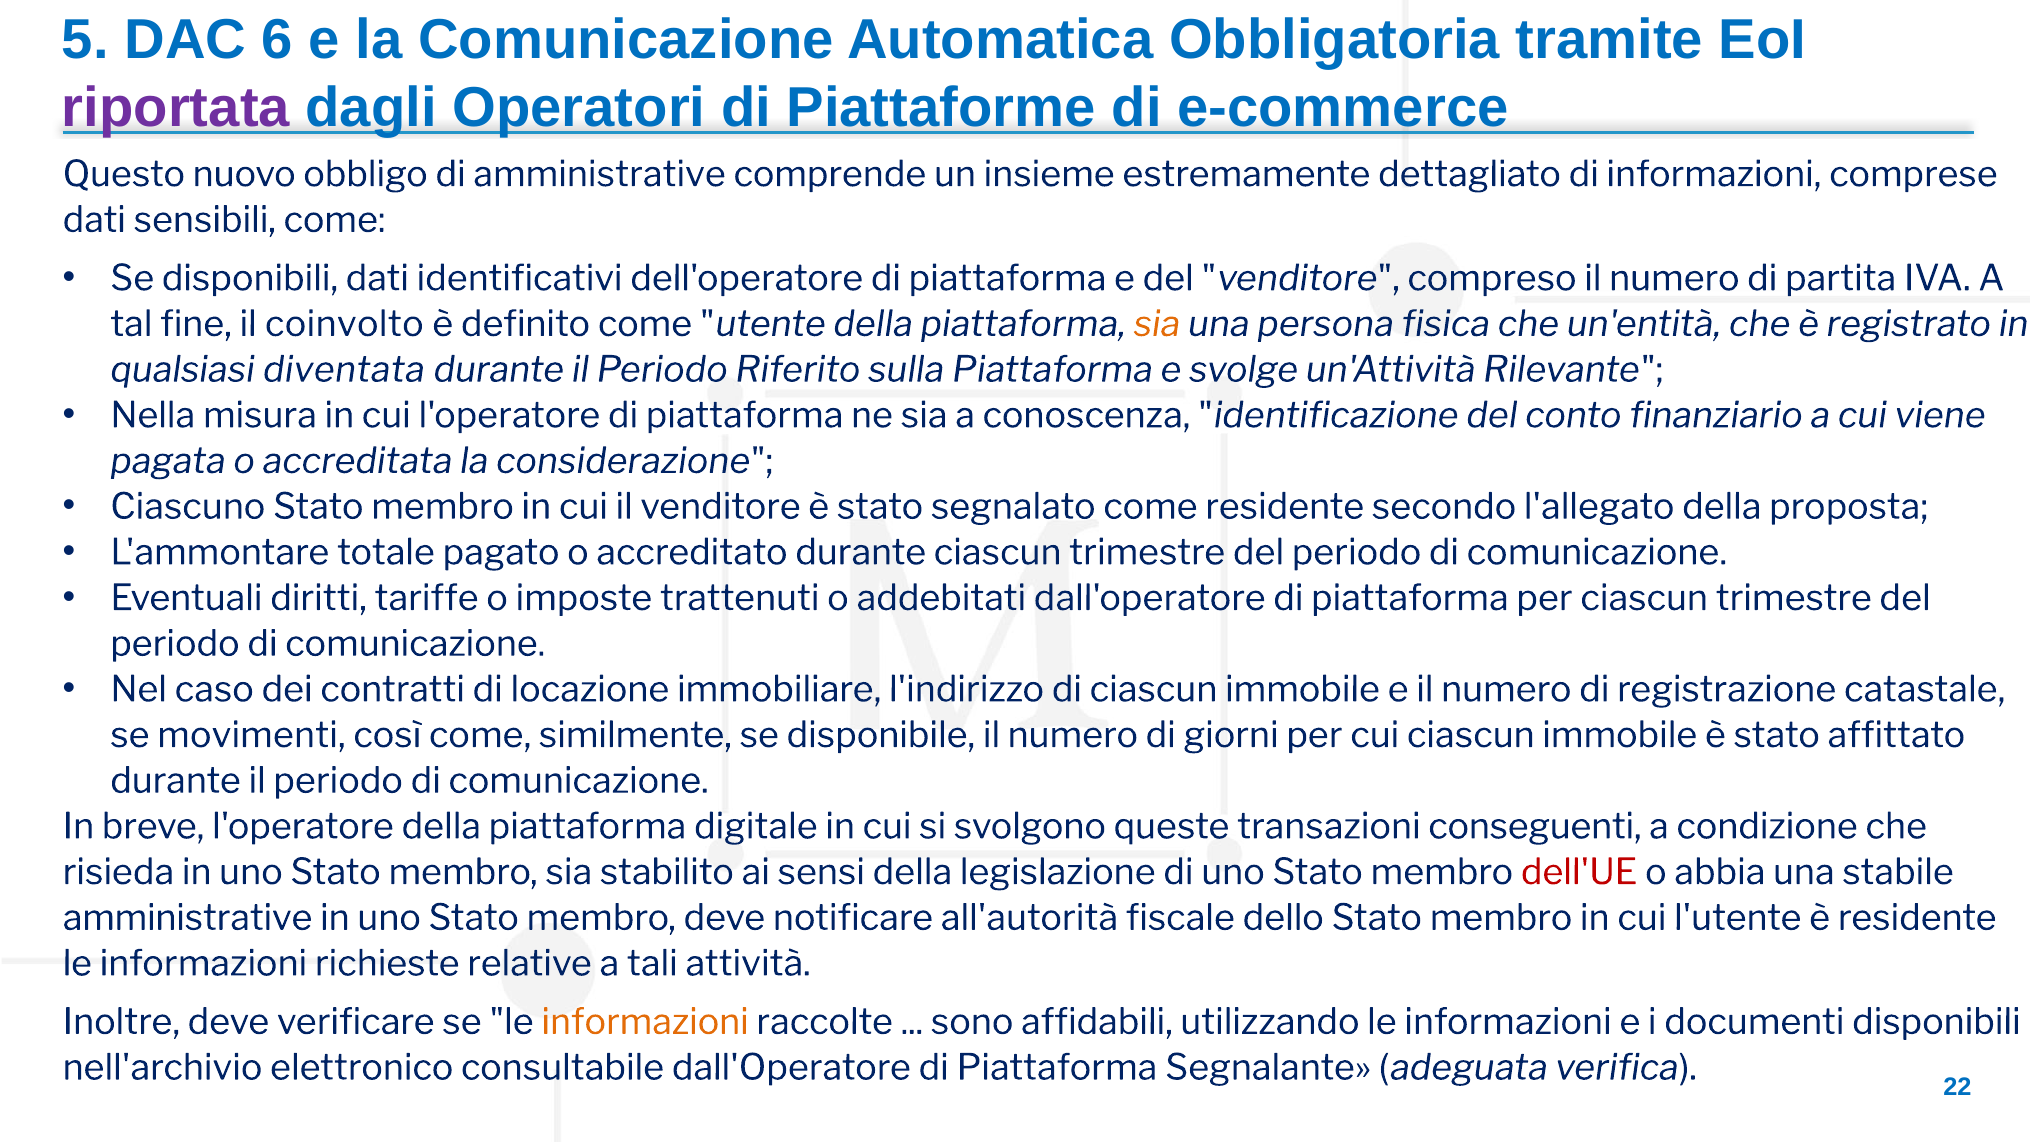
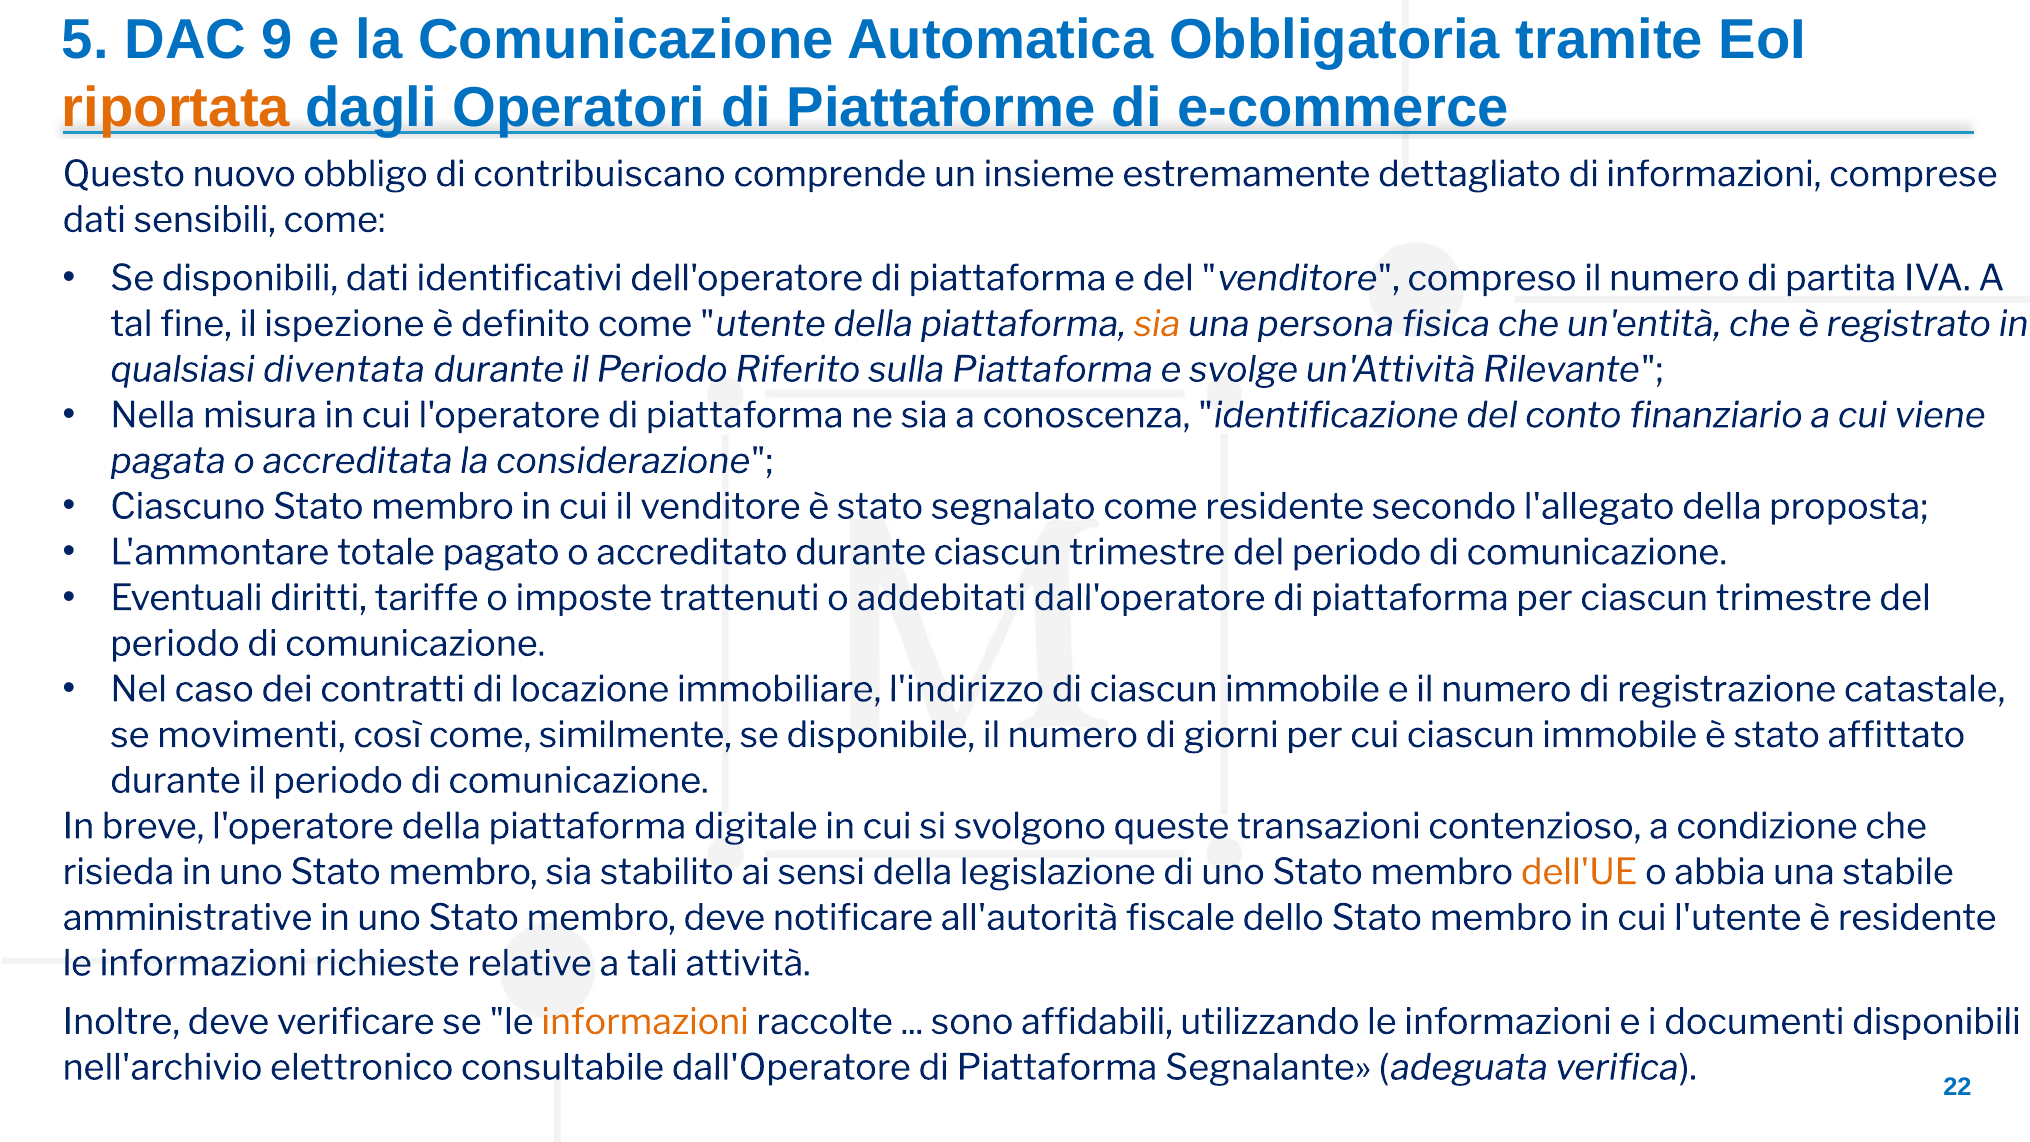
6: 6 -> 9
riportata colour: purple -> orange
di amministrative: amministrative -> contribuiscano
coinvolto: coinvolto -> ispezione
conseguenti: conseguenti -> contenzioso
dell'UE colour: red -> orange
